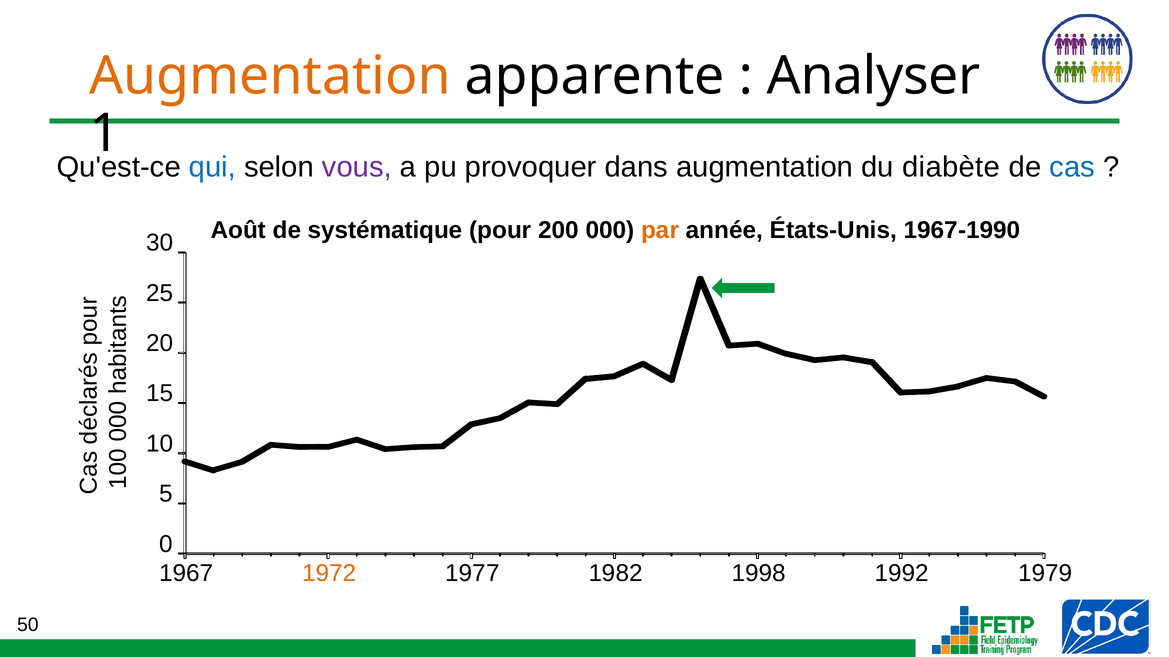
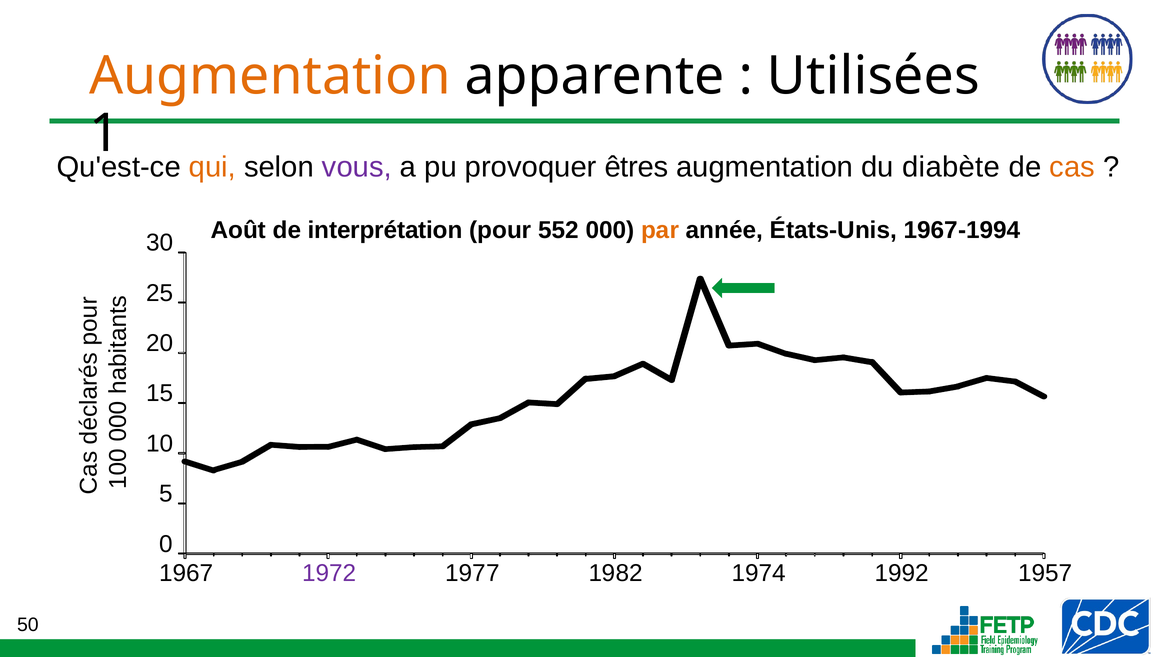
Analyser: Analyser -> Utilisées
qui colour: blue -> orange
dans: dans -> êtres
cas colour: blue -> orange
systématique: systématique -> interprétation
200: 200 -> 552
1967-1990: 1967-1990 -> 1967-1994
1972 colour: orange -> purple
1998: 1998 -> 1974
1979: 1979 -> 1957
